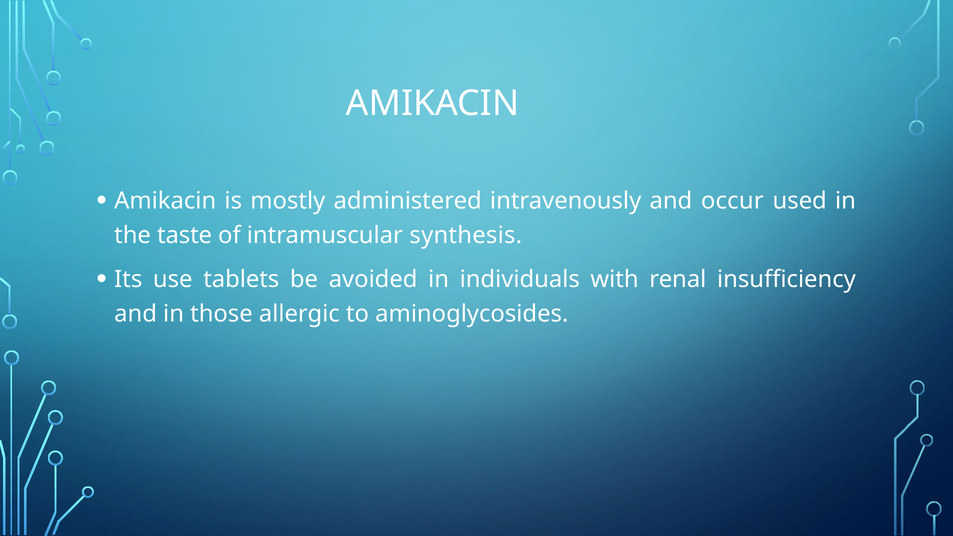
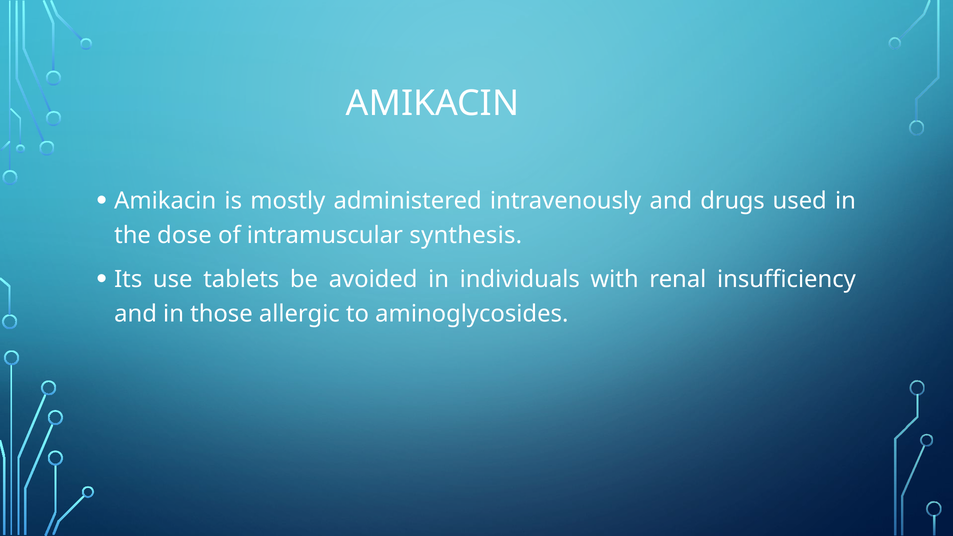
occur: occur -> drugs
taste: taste -> dose
